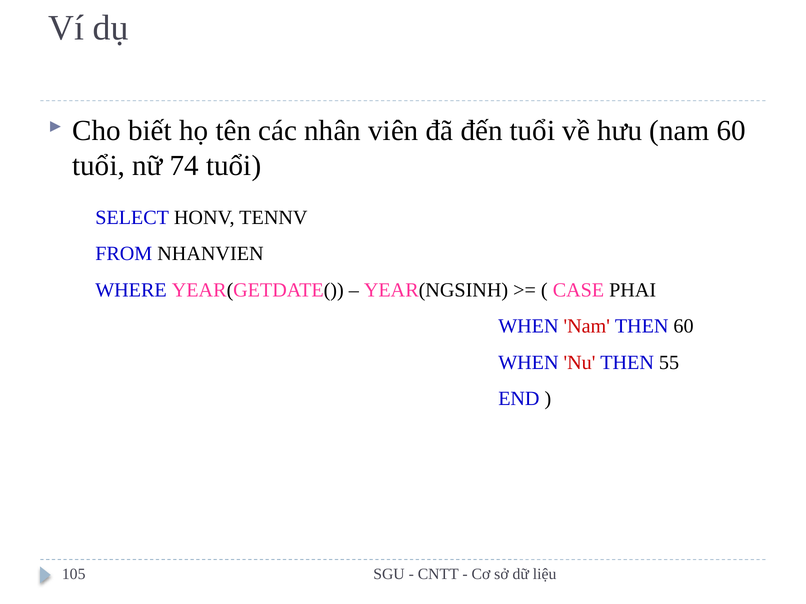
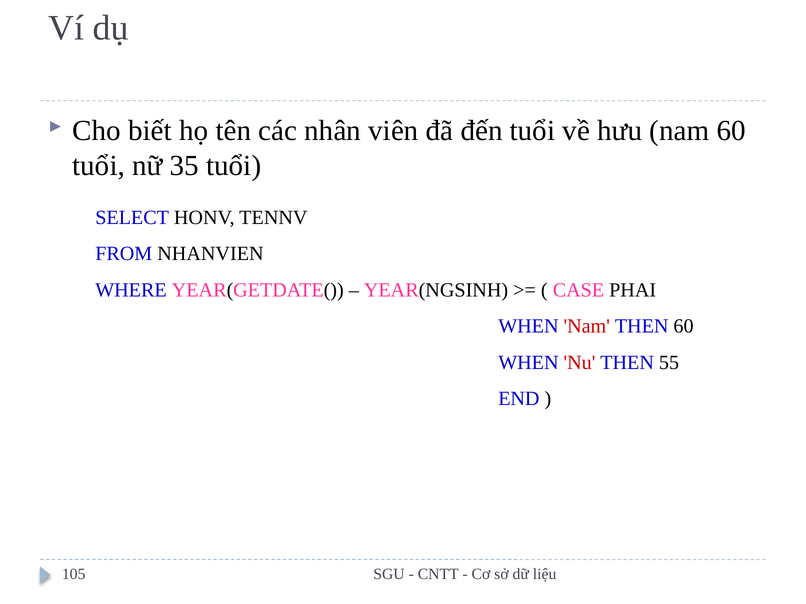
74: 74 -> 35
